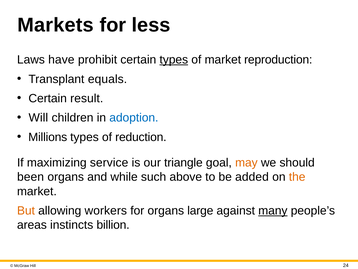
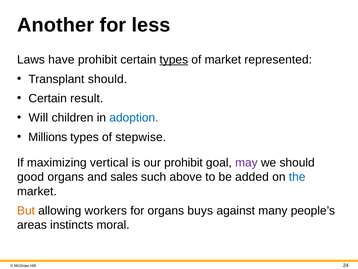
Markets: Markets -> Another
reproduction: reproduction -> represented
Transplant equals: equals -> should
reduction: reduction -> stepwise
service: service -> vertical
our triangle: triangle -> prohibit
may colour: orange -> purple
been: been -> good
while: while -> sales
the colour: orange -> blue
large: large -> buys
many underline: present -> none
billion: billion -> moral
